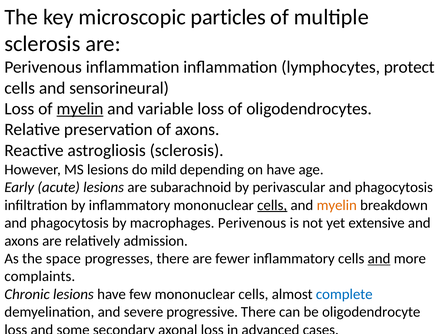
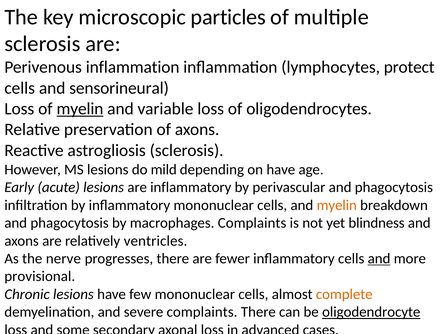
are subarachnoid: subarachnoid -> inflammatory
cells at (272, 205) underline: present -> none
macrophages Perivenous: Perivenous -> Complaints
extensive: extensive -> blindness
admission: admission -> ventricles
space: space -> nerve
complaints: complaints -> provisional
complete colour: blue -> orange
severe progressive: progressive -> complaints
oligodendrocyte underline: none -> present
